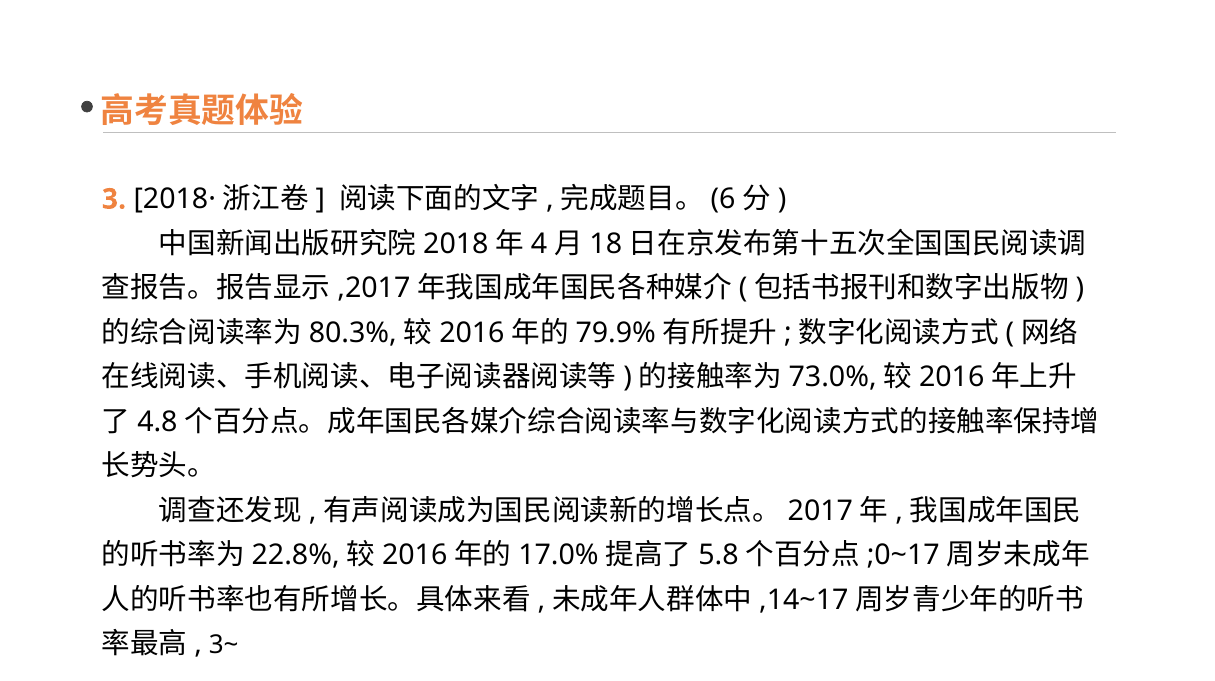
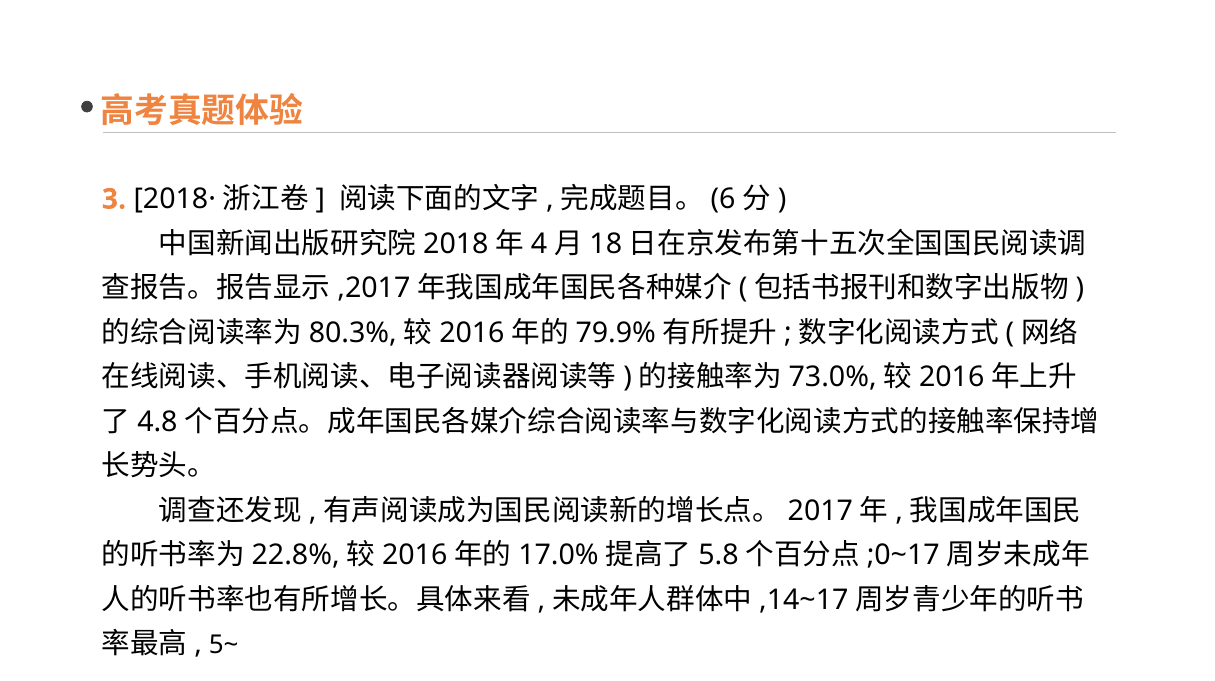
3~: 3~ -> 5~
